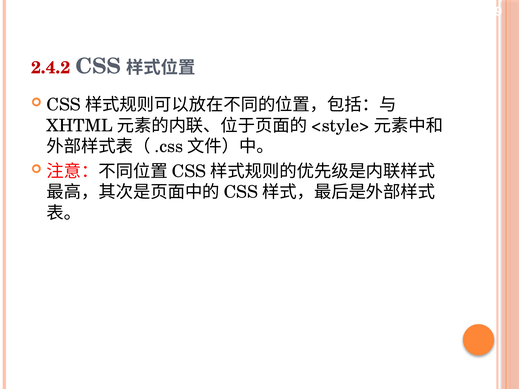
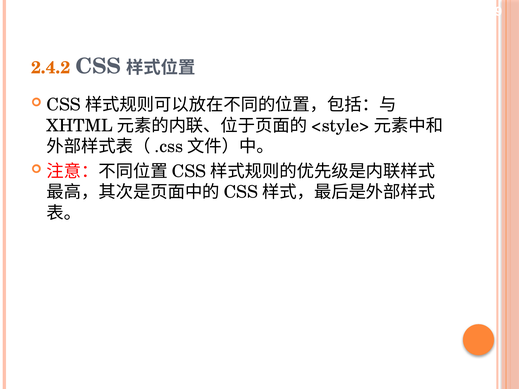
2.4.2 colour: red -> orange
